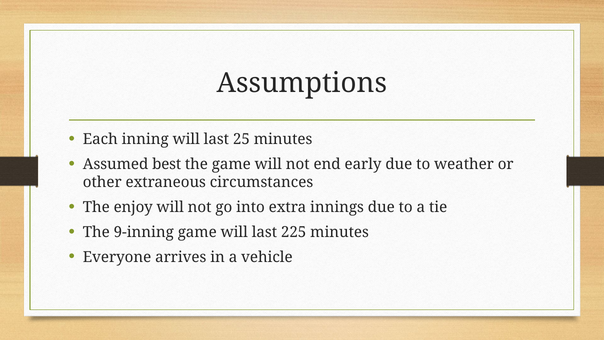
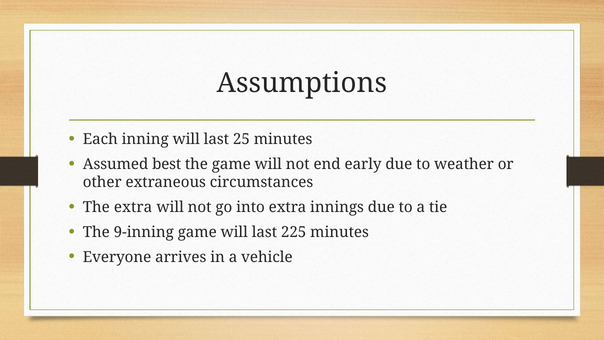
The enjoy: enjoy -> extra
